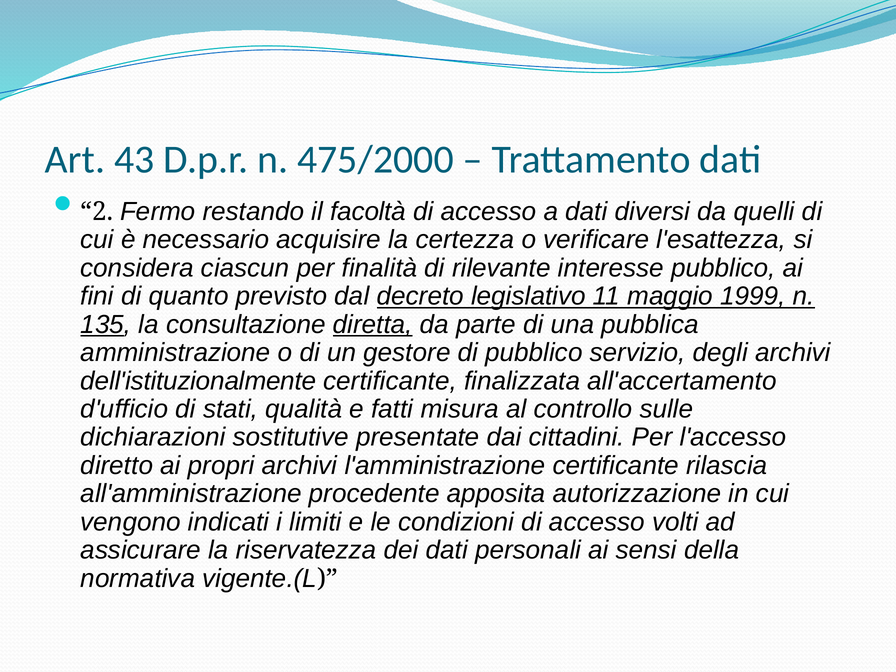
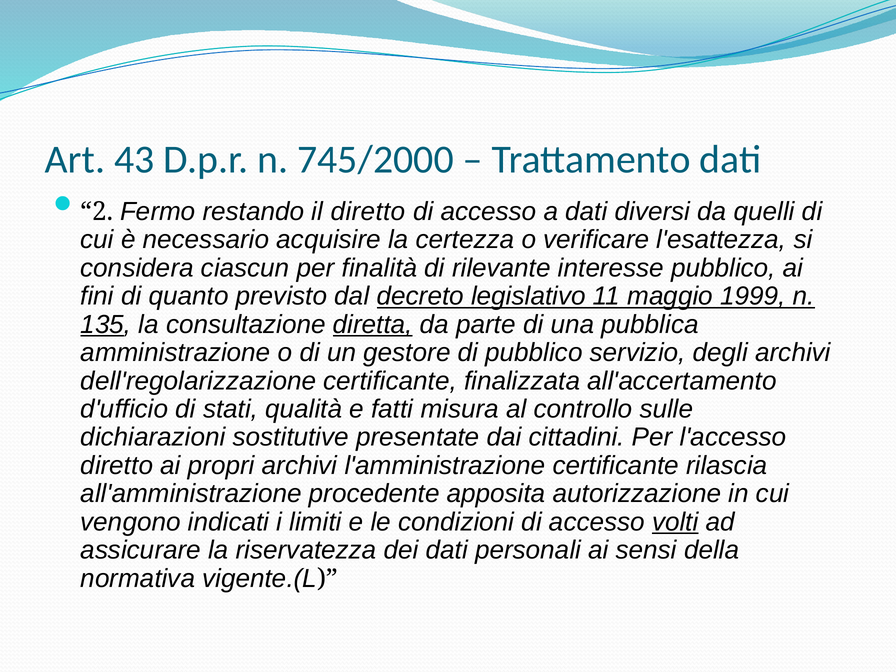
475/2000: 475/2000 -> 745/2000
il facoltà: facoltà -> diretto
dell'istituzionalmente: dell'istituzionalmente -> dell'regolarizzazione
volti underline: none -> present
